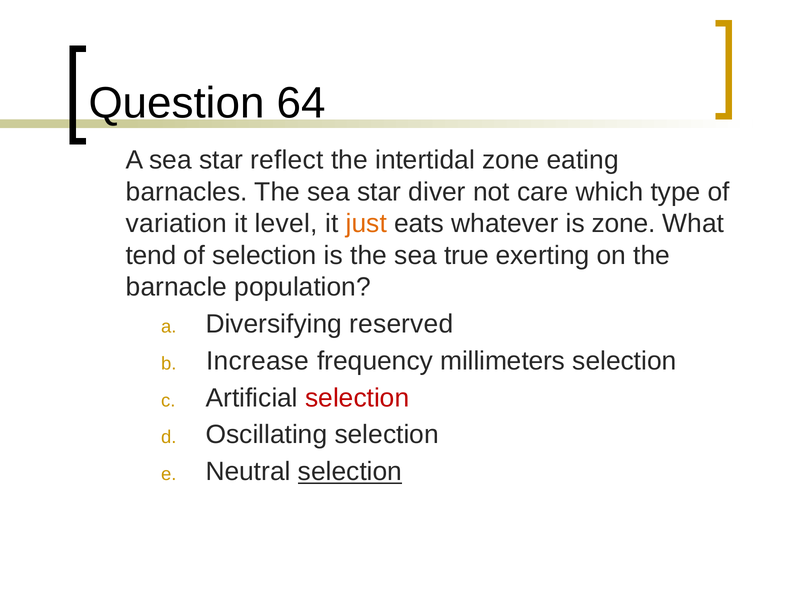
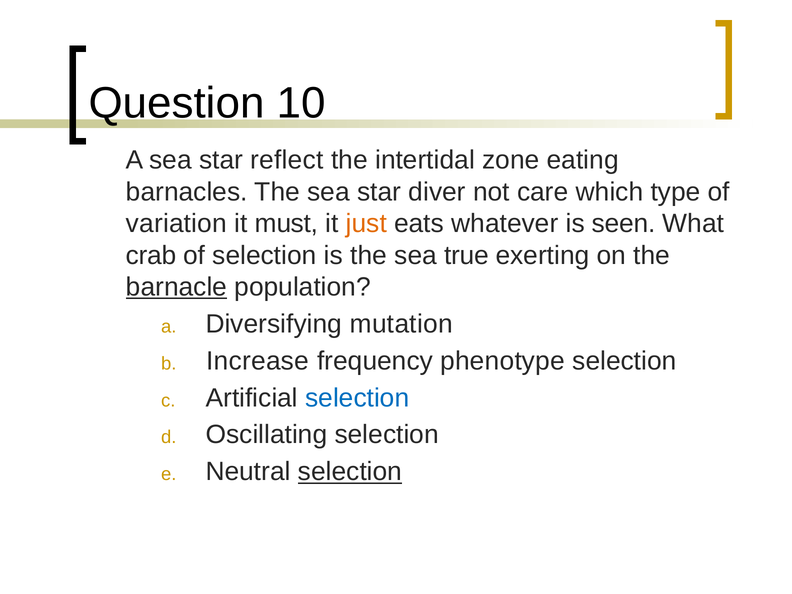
64: 64 -> 10
level: level -> must
is zone: zone -> seen
tend: tend -> crab
barnacle underline: none -> present
reserved: reserved -> mutation
millimeters: millimeters -> phenotype
selection at (357, 398) colour: red -> blue
